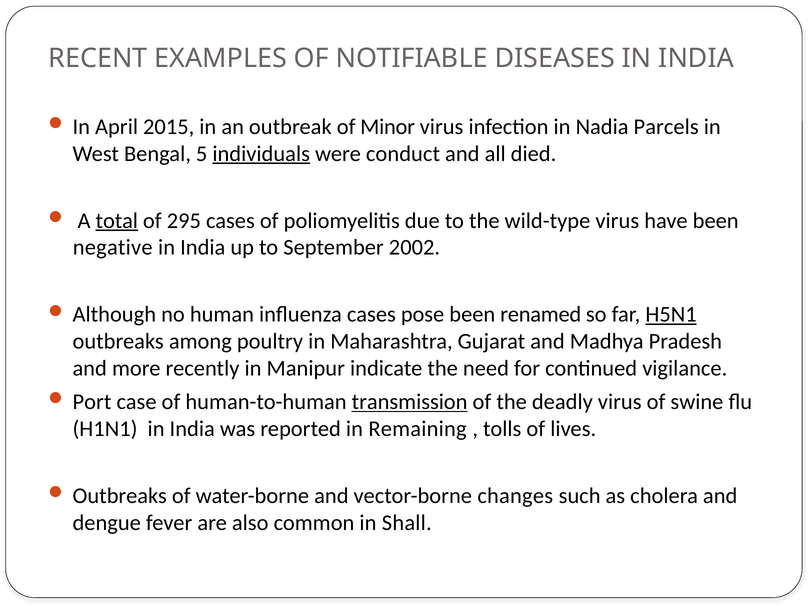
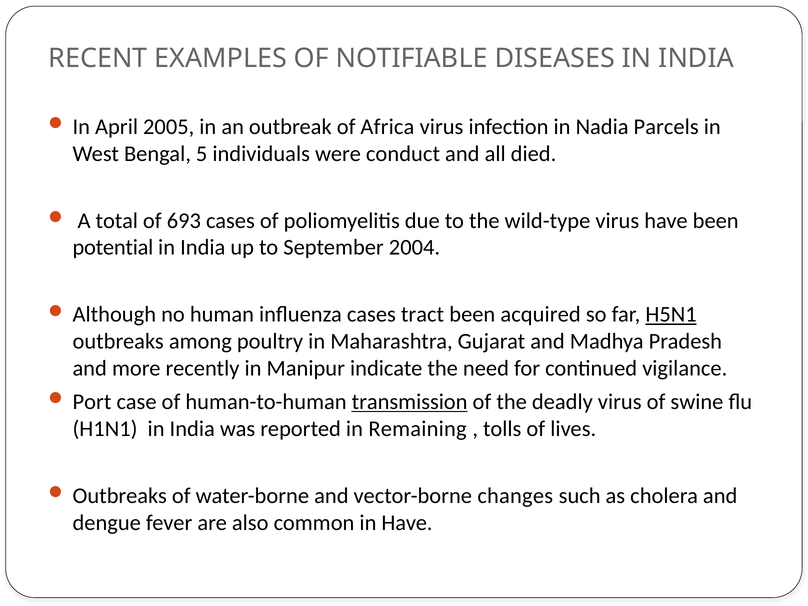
2015: 2015 -> 2005
Minor: Minor -> Africa
individuals underline: present -> none
total underline: present -> none
295: 295 -> 693
negative: negative -> potential
2002: 2002 -> 2004
pose: pose -> tract
renamed: renamed -> acquired
in Shall: Shall -> Have
